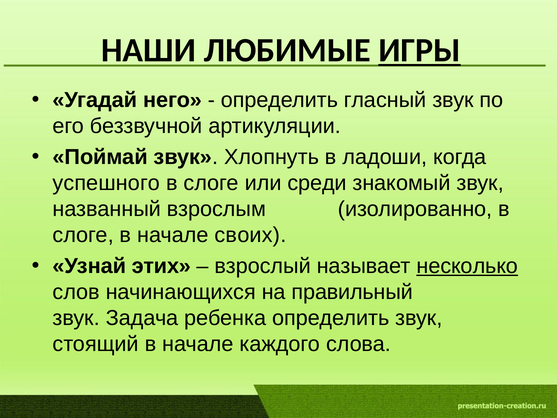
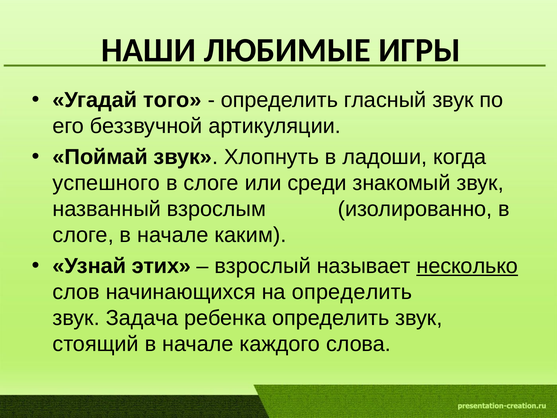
ИГРЫ underline: present -> none
него: него -> того
своих: своих -> каким
на правильный: правильный -> определить
